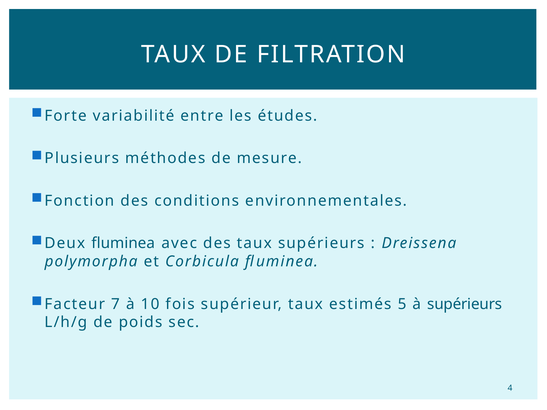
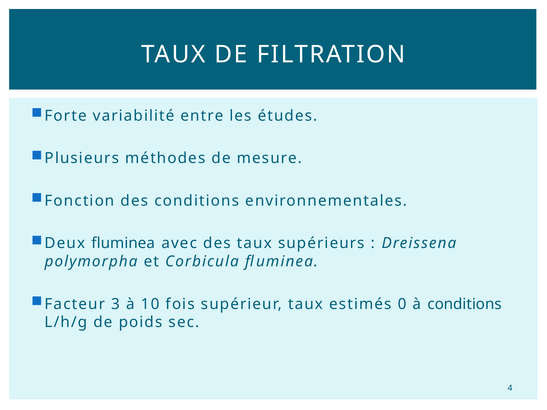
7: 7 -> 3
5: 5 -> 0
à supérieurs: supérieurs -> conditions
